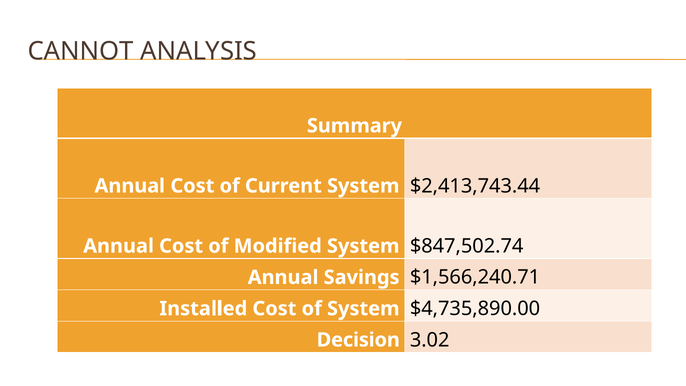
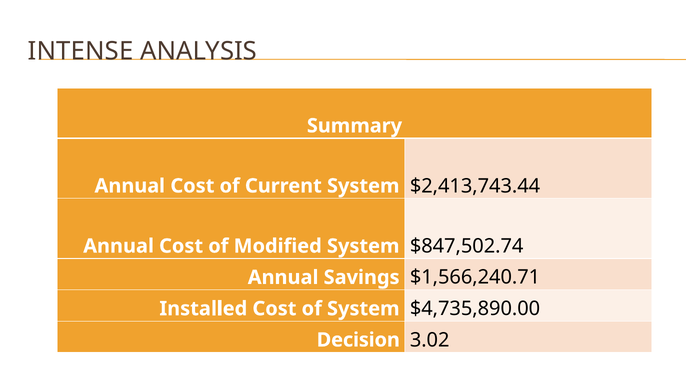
CANNOT: CANNOT -> INTENSE
